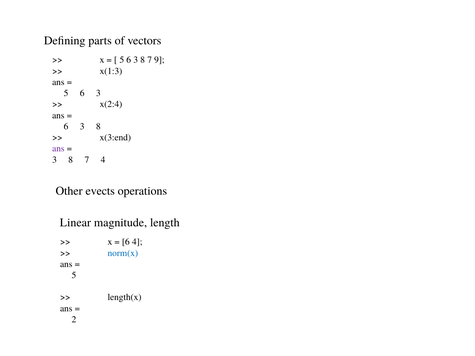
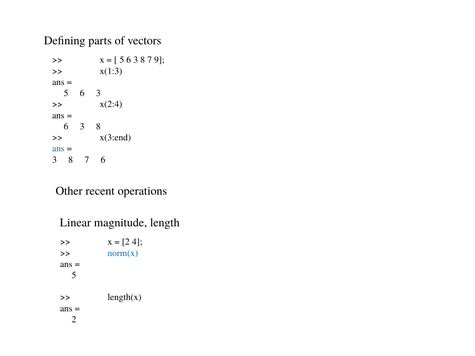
ans at (58, 149) colour: purple -> blue
7 4: 4 -> 6
evects: evects -> recent
6 at (126, 242): 6 -> 2
